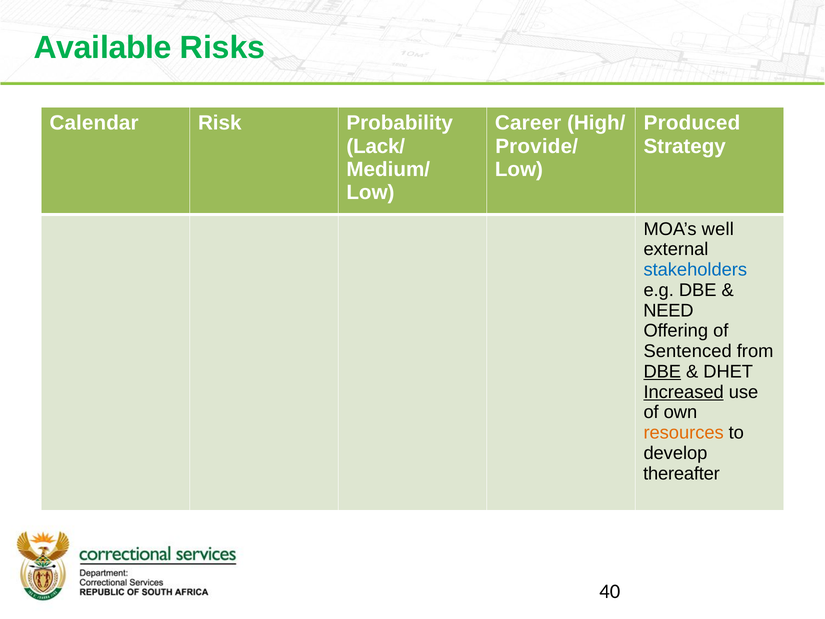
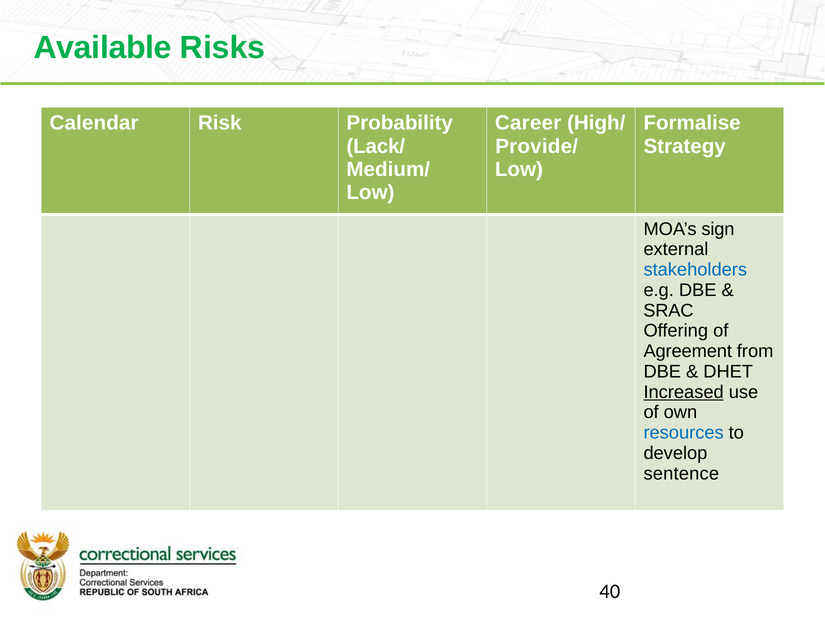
Produced: Produced -> Formalise
well: well -> sign
NEED: NEED -> SRAC
Sentenced: Sentenced -> Agreement
DBE at (662, 372) underline: present -> none
resources colour: orange -> blue
thereafter: thereafter -> sentence
